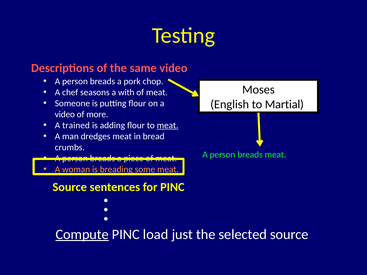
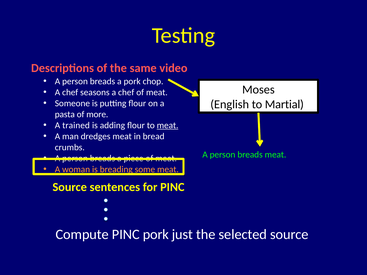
seasons a with: with -> chef
video at (65, 114): video -> pasta
Compute underline: present -> none
PINC load: load -> pork
